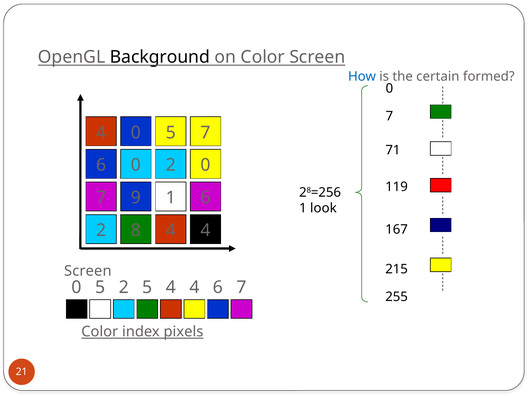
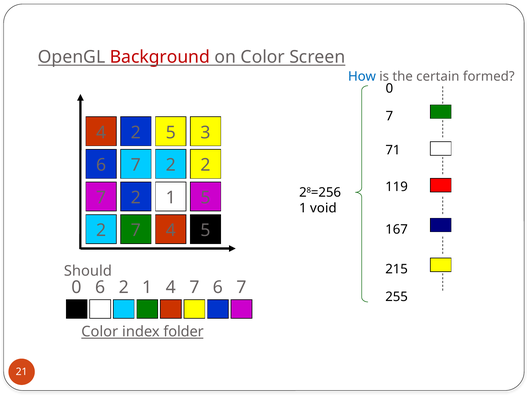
Background colour: black -> red
4 0: 0 -> 2
5 7: 7 -> 3
0 at (136, 165): 0 -> 7
2 0: 0 -> 2
9 at (136, 198): 9 -> 2
1 6: 6 -> 5
look: look -> void
8 at (136, 230): 8 -> 7
4 at (206, 230): 4 -> 5
Screen at (88, 271): Screen -> Should
5 at (100, 287): 5 -> 6
5 at (147, 287): 5 -> 1
4 at (194, 287): 4 -> 7
pixels: pixels -> folder
